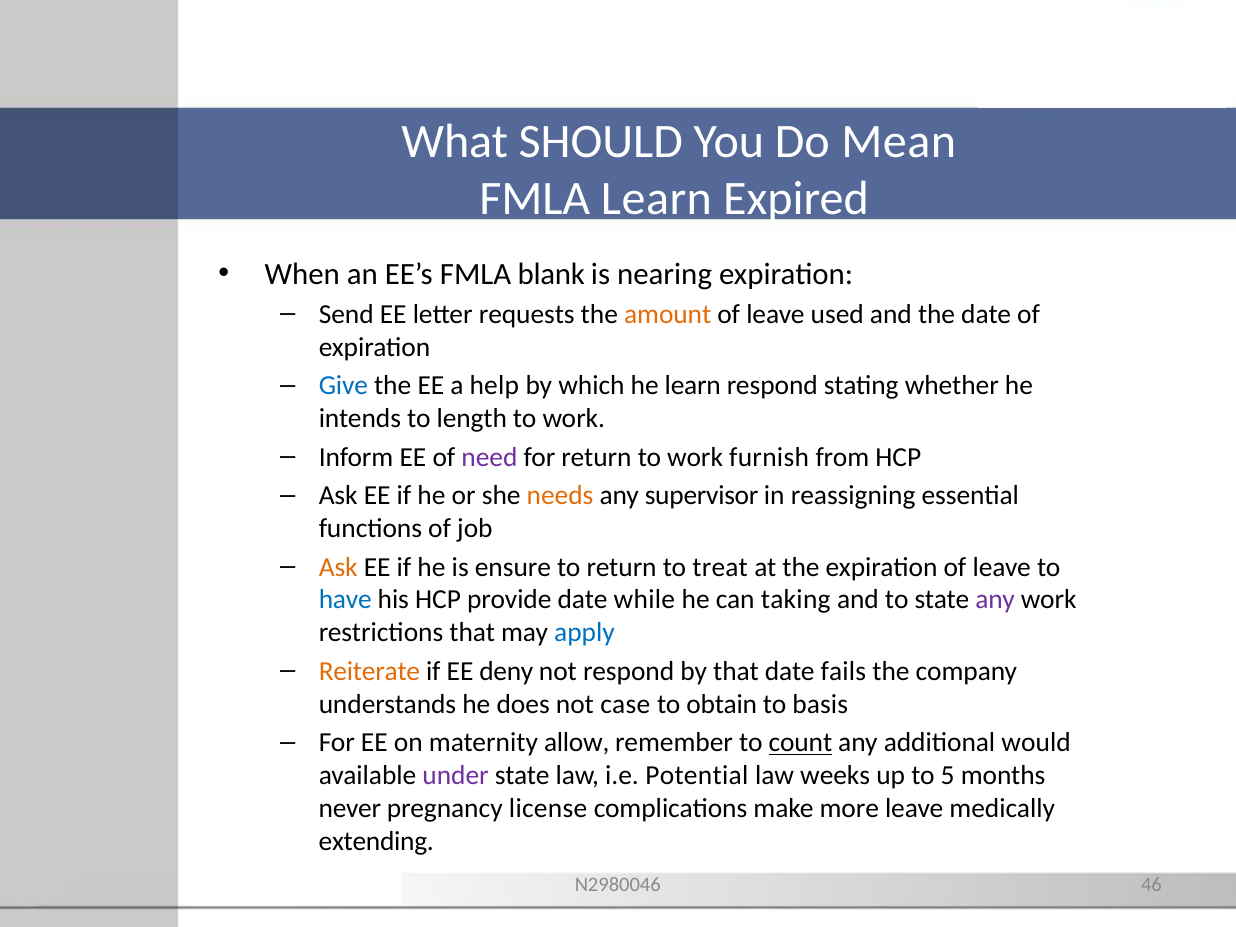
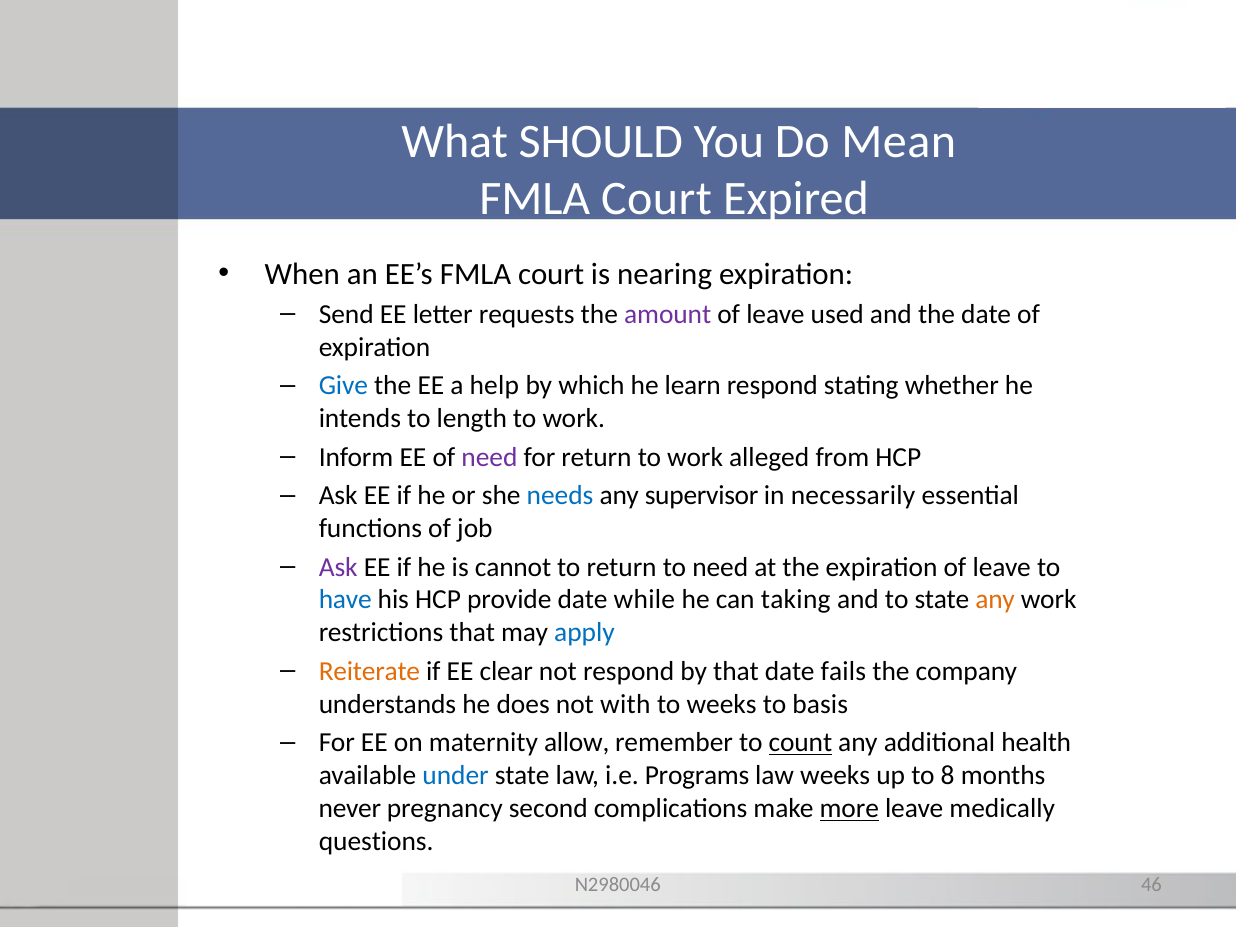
Learn at (656, 199): Learn -> Court
EE’s FMLA blank: blank -> court
amount colour: orange -> purple
furnish: furnish -> alleged
needs colour: orange -> blue
reassigning: reassigning -> necessarily
Ask at (338, 567) colour: orange -> purple
ensure: ensure -> cannot
to treat: treat -> need
any at (995, 600) colour: purple -> orange
deny: deny -> clear
case: case -> with
to obtain: obtain -> weeks
would: would -> health
under colour: purple -> blue
Potential: Potential -> Programs
5: 5 -> 8
license: license -> second
more underline: none -> present
extending: extending -> questions
